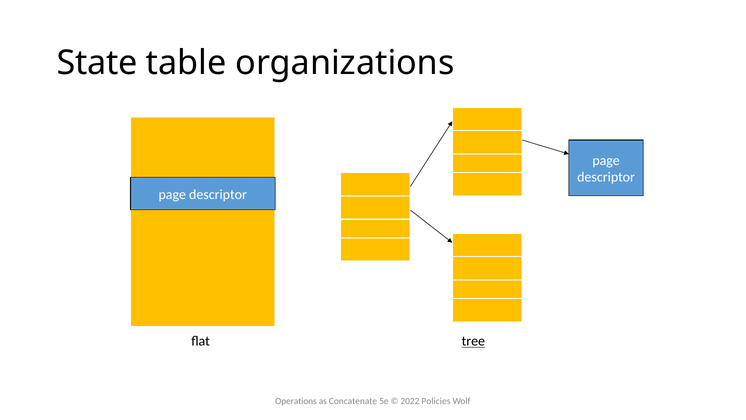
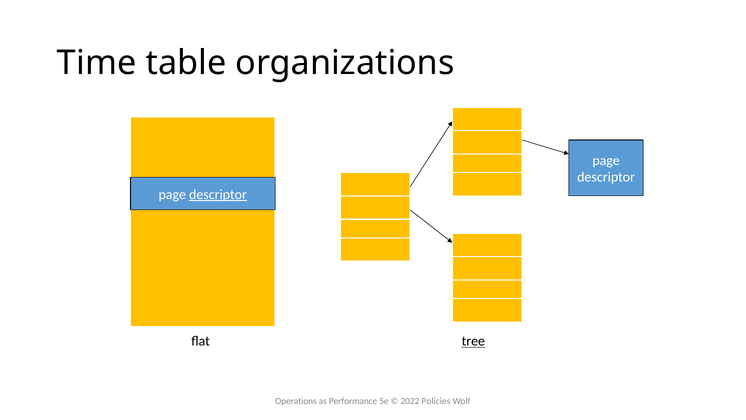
State: State -> Time
descriptor at (218, 194) underline: none -> present
Concatenate: Concatenate -> Performance
